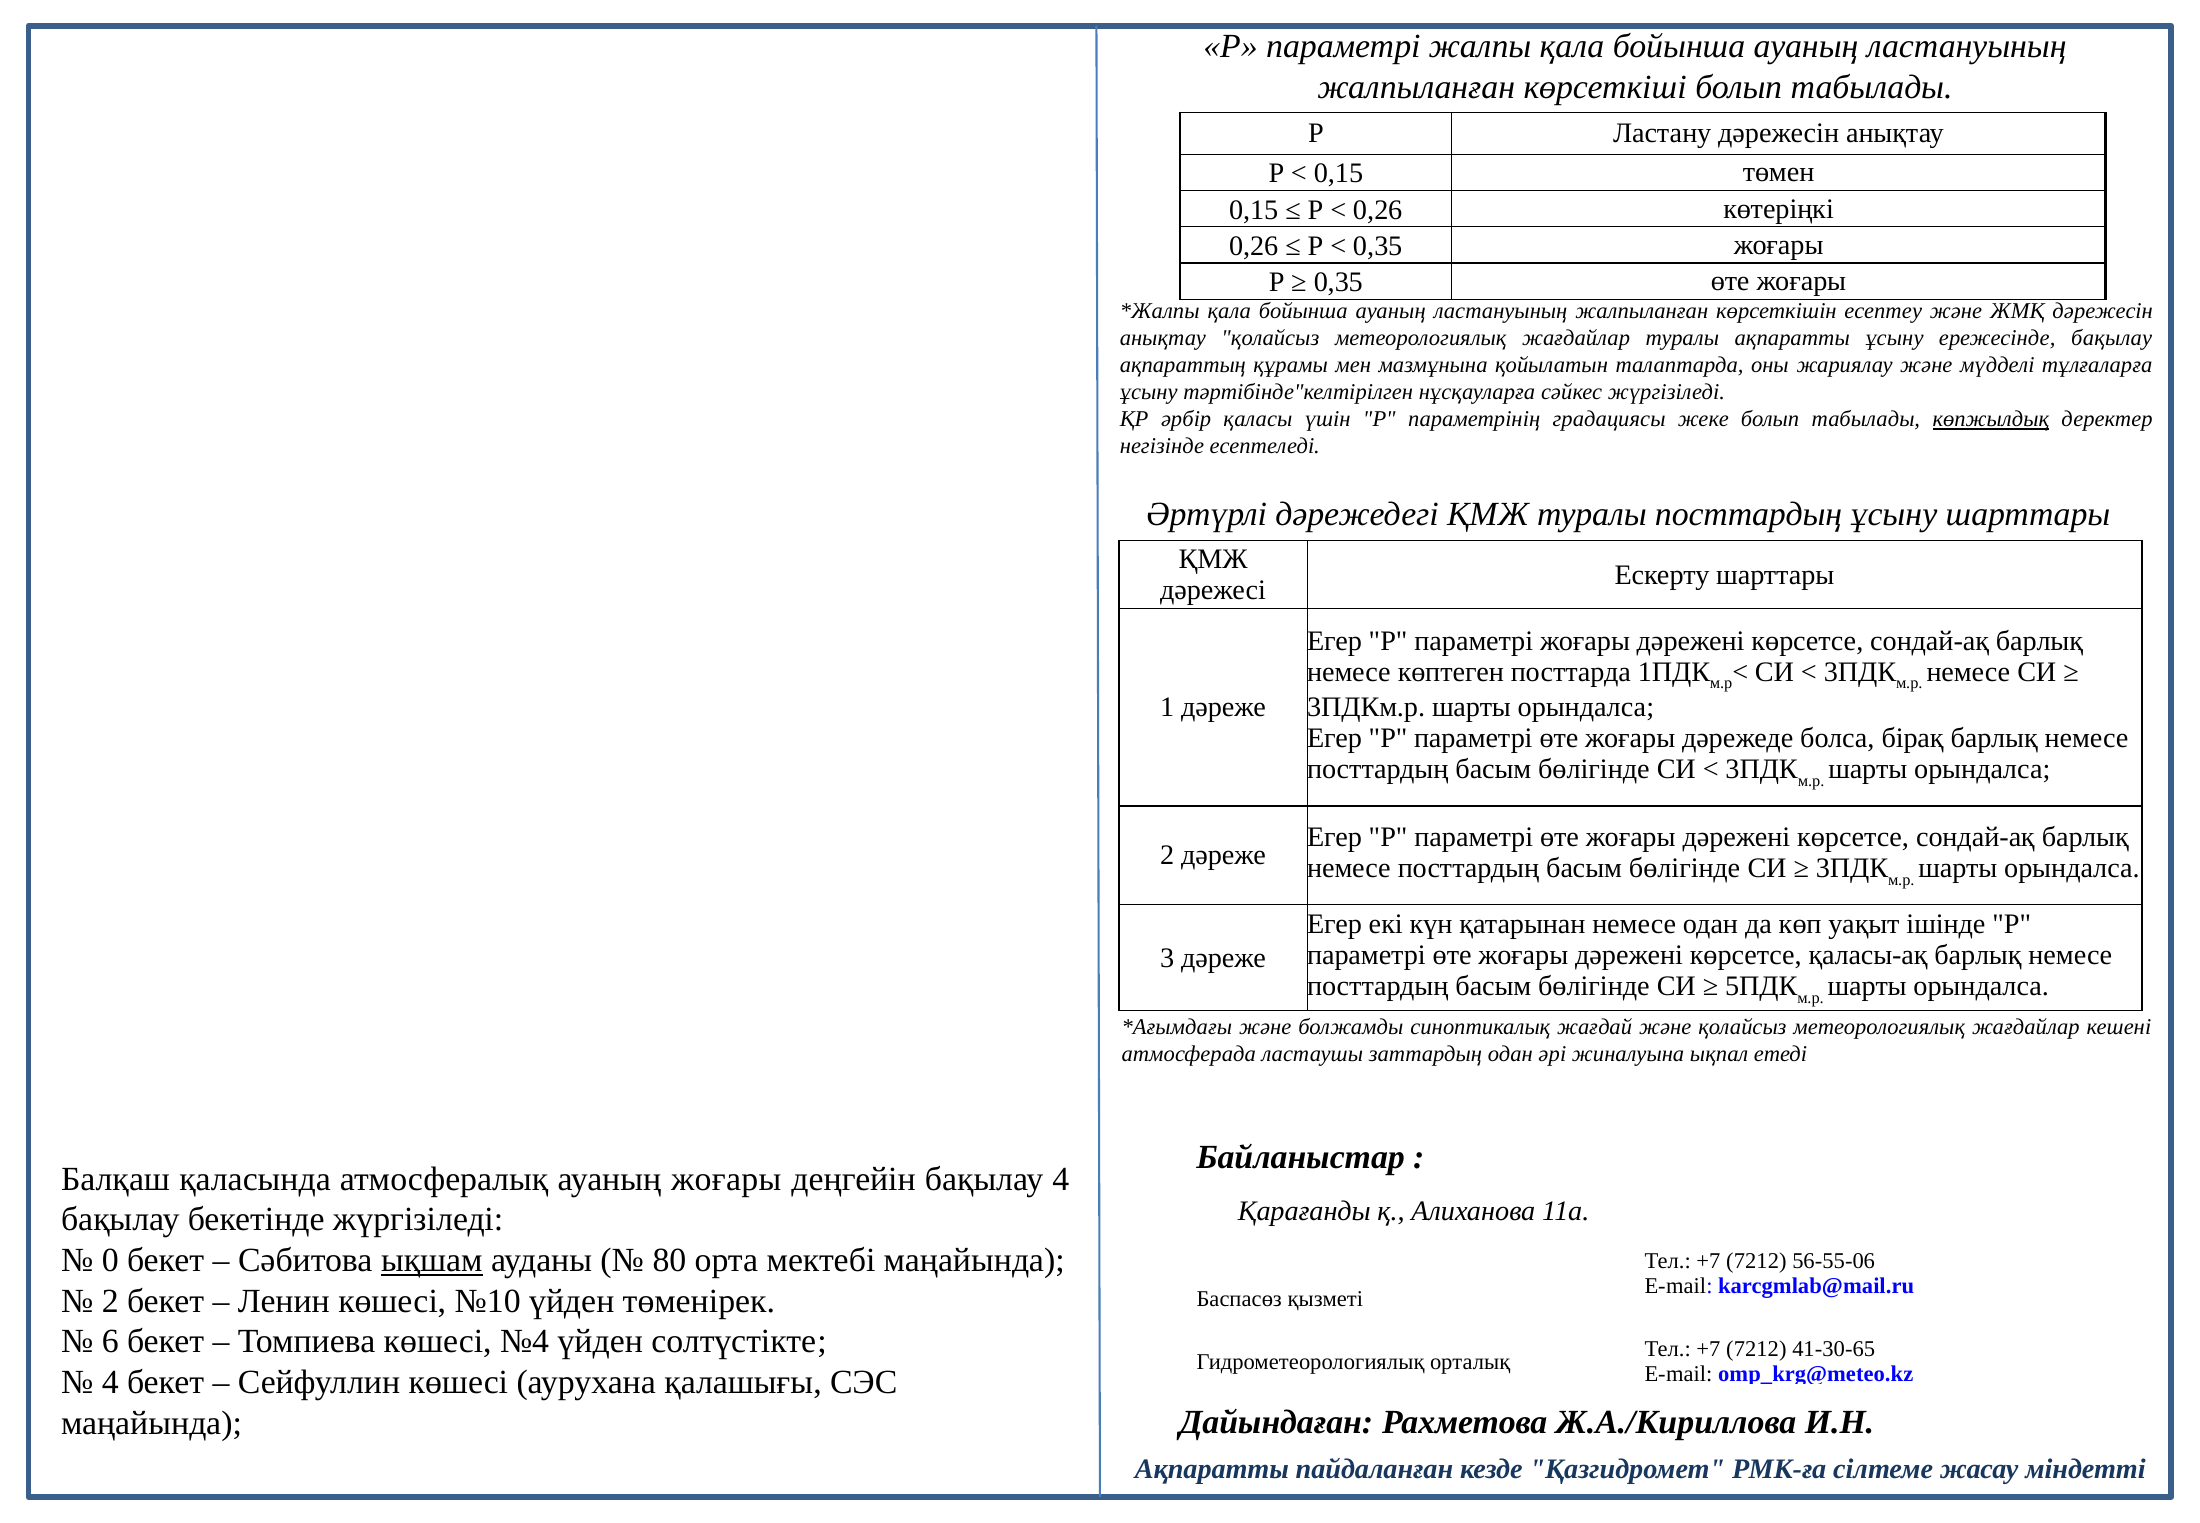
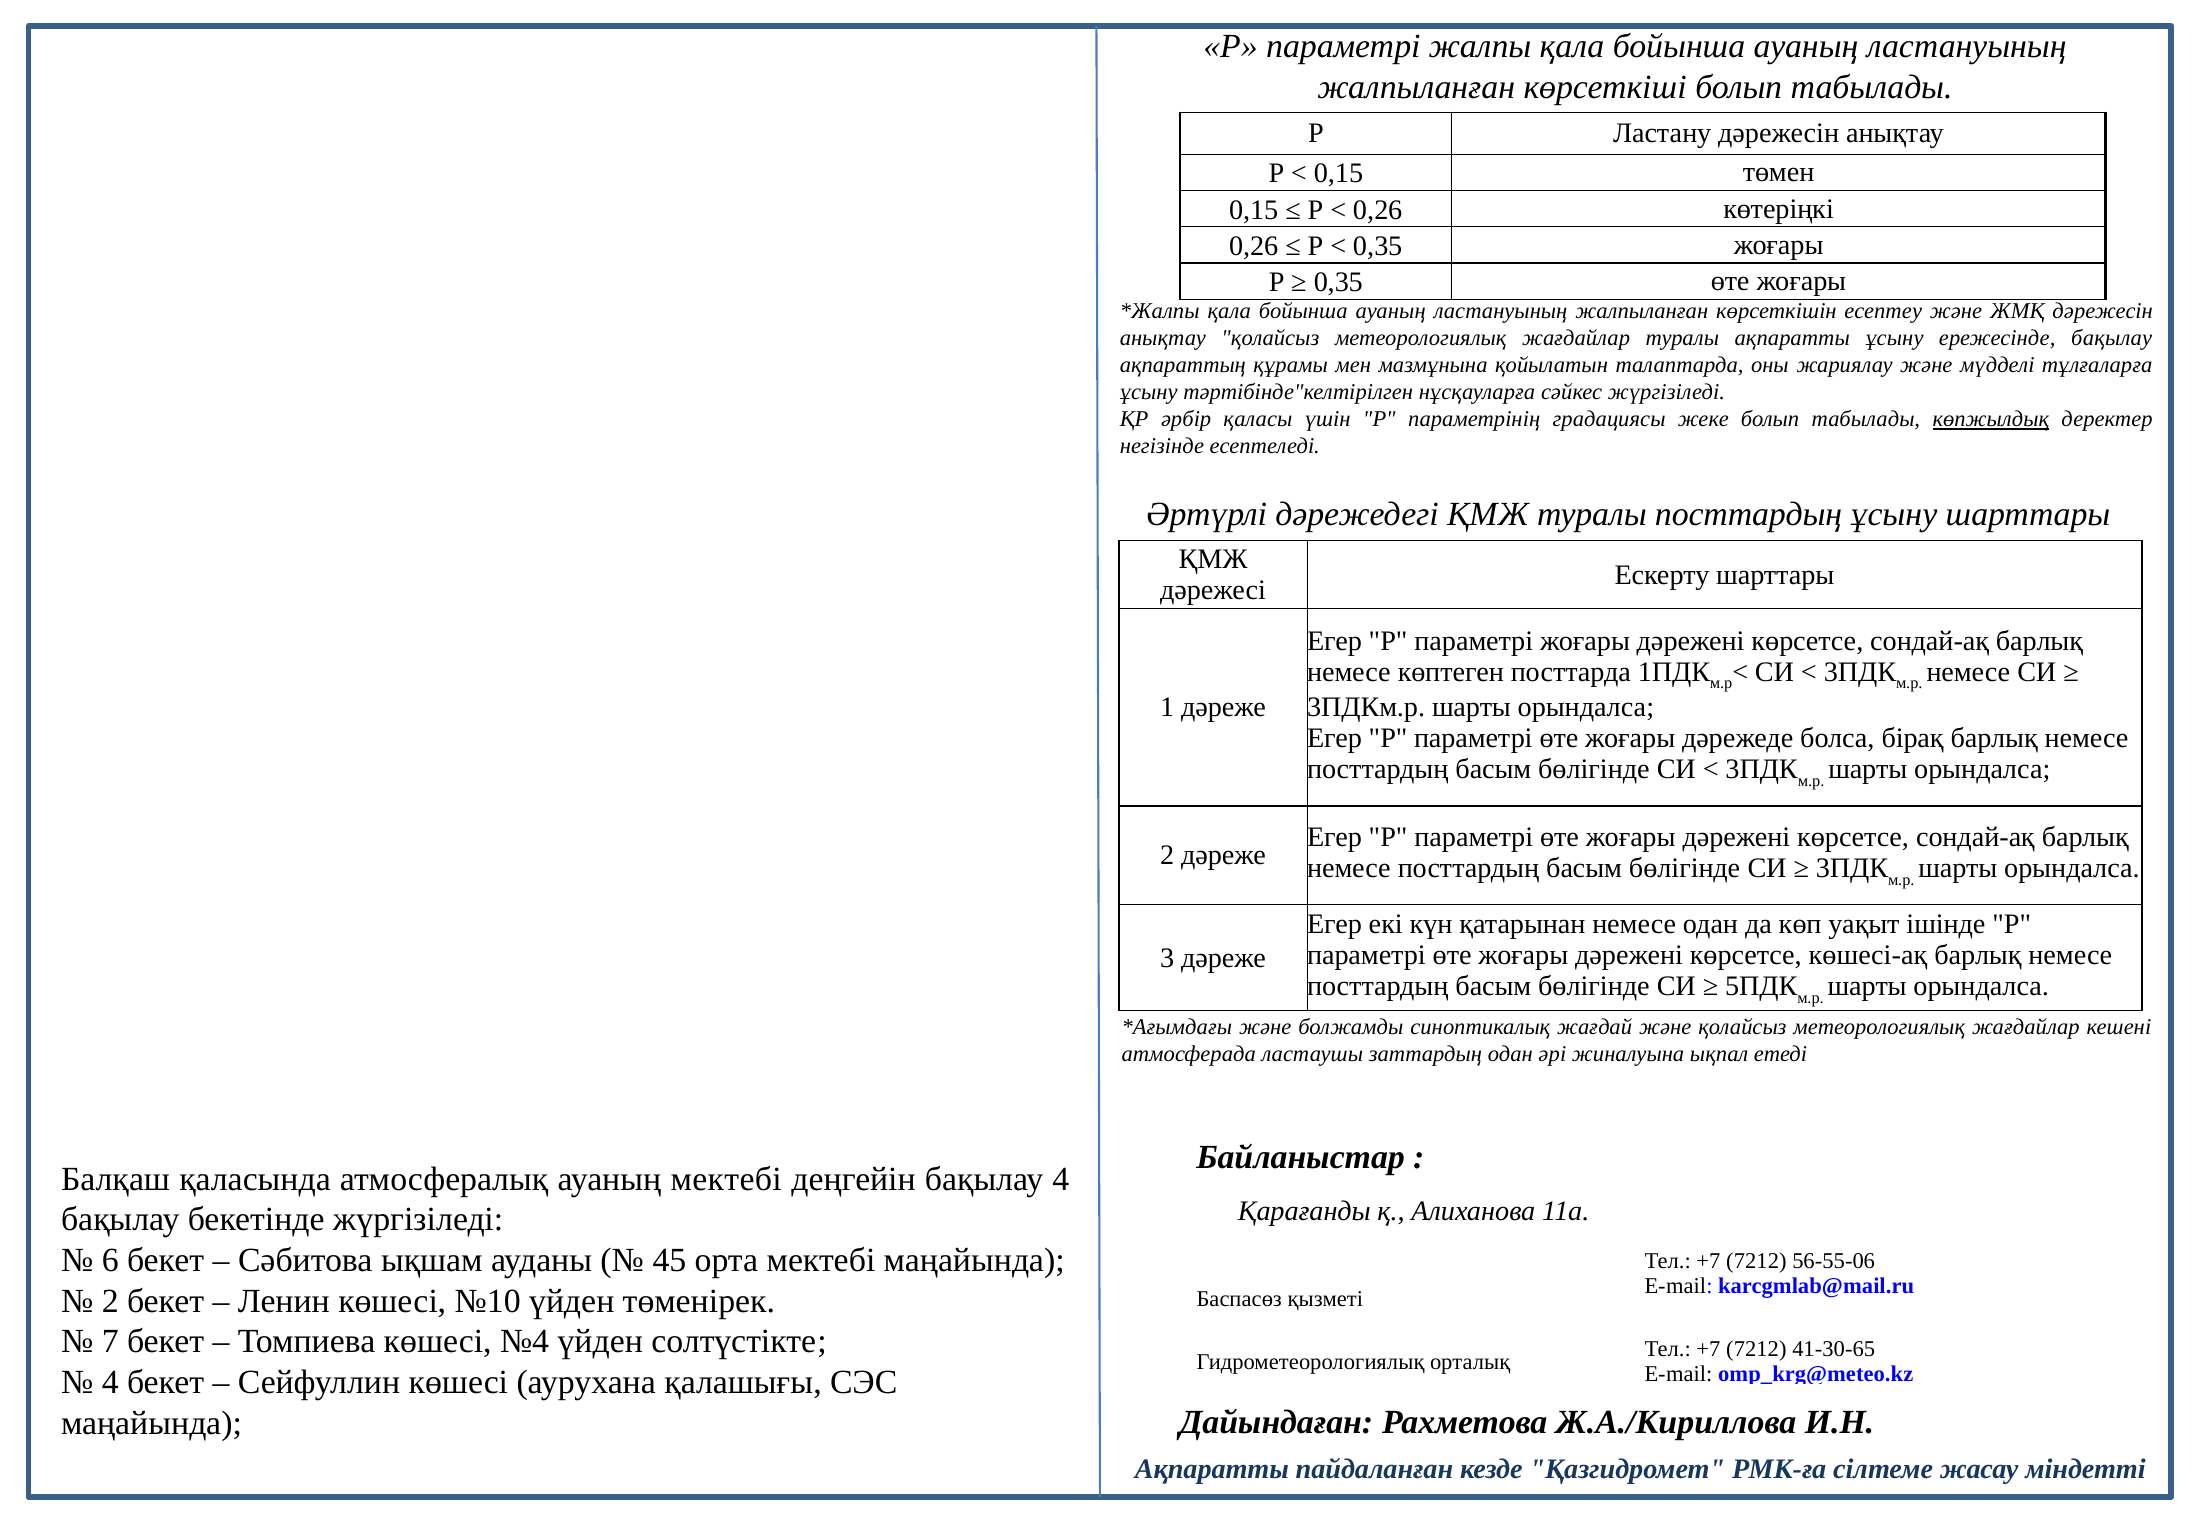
қаласы-ақ: қаласы-ақ -> көшесі-ақ
ауаның жоғары: жоғары -> мектебі
0: 0 -> 6
ықшам underline: present -> none
80: 80 -> 45
6: 6 -> 7
